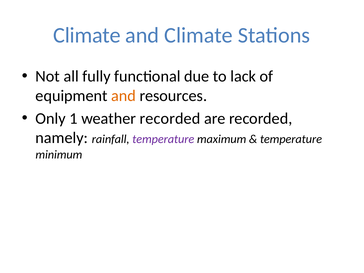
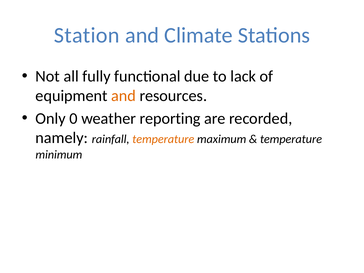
Climate at (87, 35): Climate -> Station
1: 1 -> 0
weather recorded: recorded -> reporting
temperature at (163, 139) colour: purple -> orange
